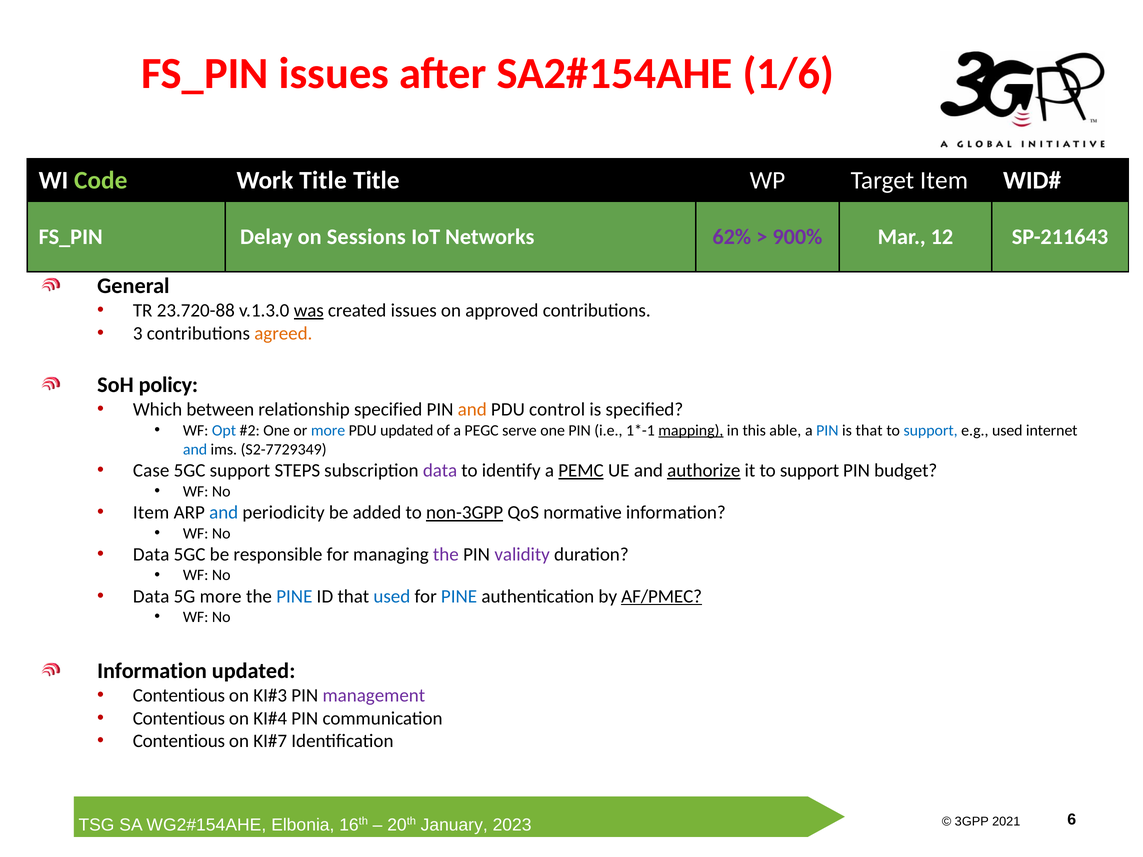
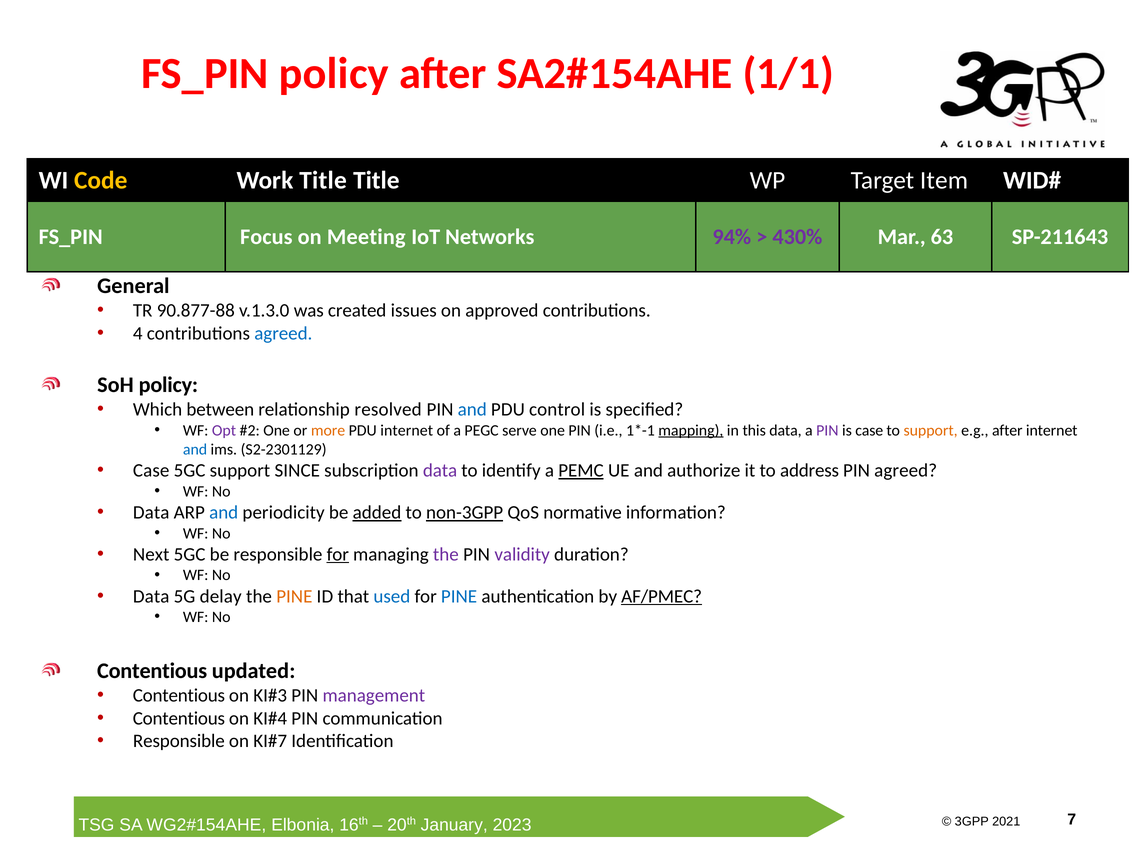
FS_PIN issues: issues -> policy
1/6: 1/6 -> 1/1
Code colour: light green -> yellow
Delay: Delay -> Focus
Sessions: Sessions -> Meeting
62%: 62% -> 94%
900%: 900% -> 430%
12: 12 -> 63
23.720-88: 23.720-88 -> 90.877-88
was underline: present -> none
3: 3 -> 4
agreed at (283, 334) colour: orange -> blue
relationship specified: specified -> resolved
and at (472, 410) colour: orange -> blue
Opt colour: blue -> purple
more at (328, 430) colour: blue -> orange
PDU updated: updated -> internet
this able: able -> data
PIN at (827, 430) colour: blue -> purple
is that: that -> case
support at (931, 430) colour: blue -> orange
e.g used: used -> after
S2-7729349: S2-7729349 -> S2-2301129
STEPS: STEPS -> SINCE
authorize underline: present -> none
it to support: support -> address
PIN budget: budget -> agreed
Item at (151, 513): Item -> Data
added underline: none -> present
Data at (151, 555): Data -> Next
for at (338, 555) underline: none -> present
5G more: more -> delay
PINE at (294, 597) colour: blue -> orange
Information at (152, 671): Information -> Contentious
Contentious at (179, 741): Contentious -> Responsible
6: 6 -> 7
